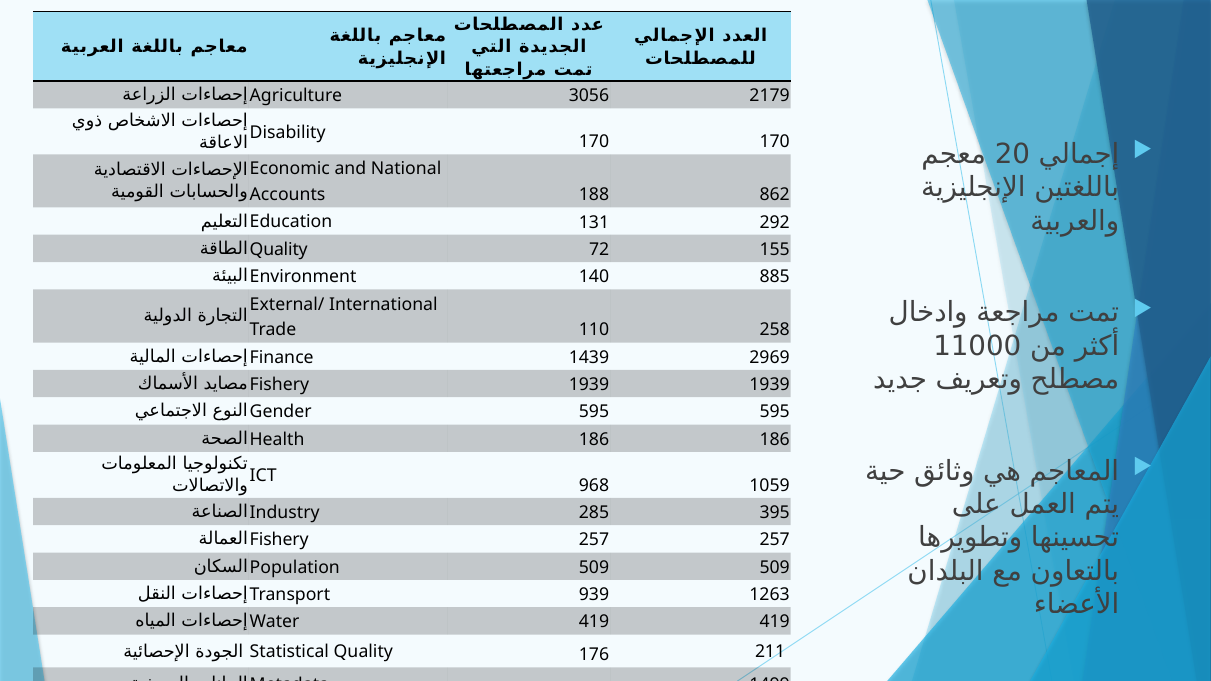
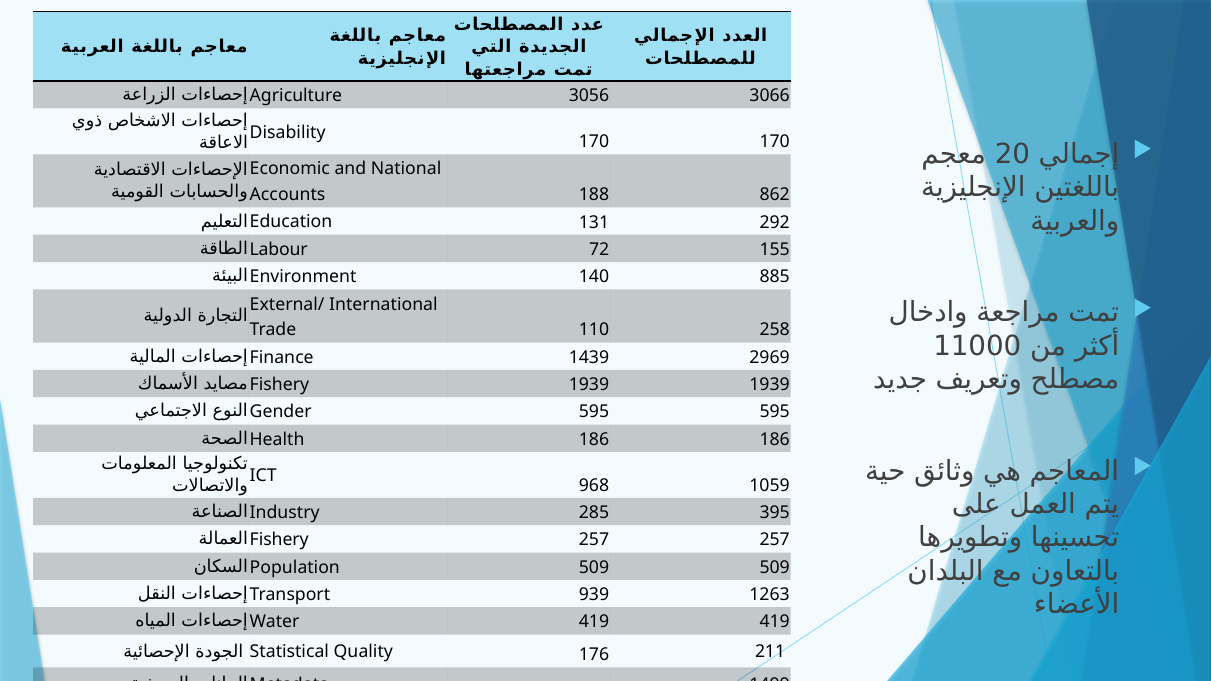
2179: 2179 -> 3066
Quality at (279, 250): Quality -> Labour
